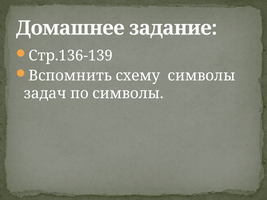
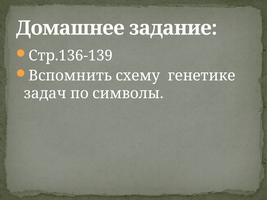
схему символы: символы -> генетике
